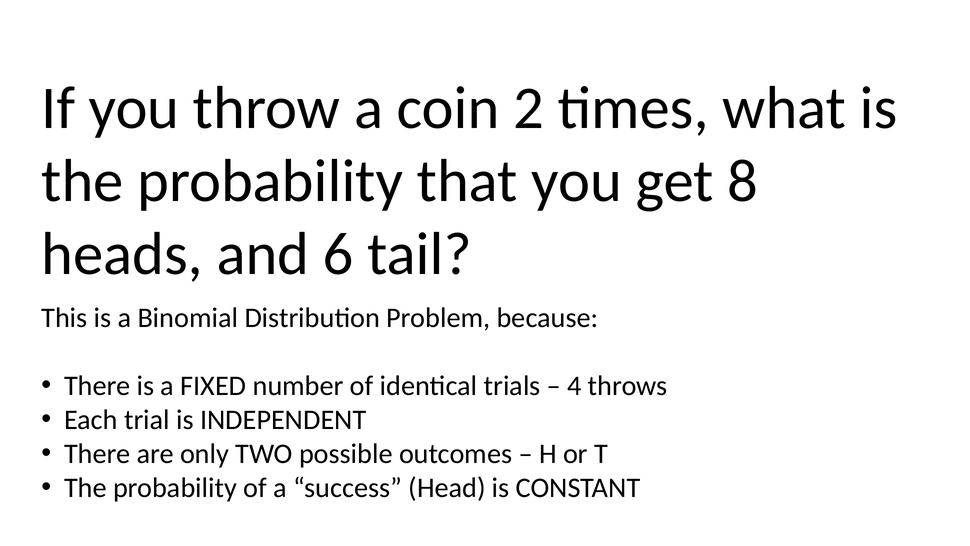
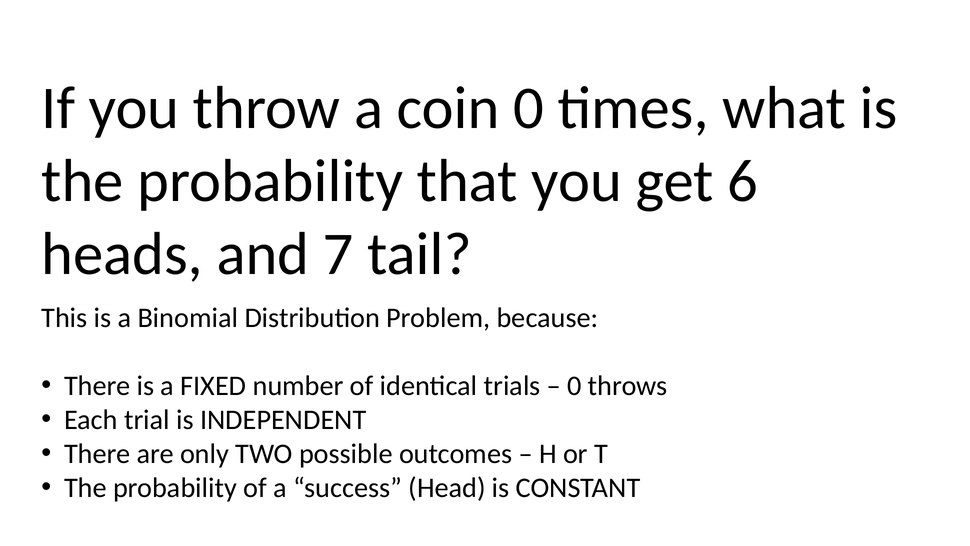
coin 2: 2 -> 0
8: 8 -> 6
6: 6 -> 7
4 at (575, 386): 4 -> 0
